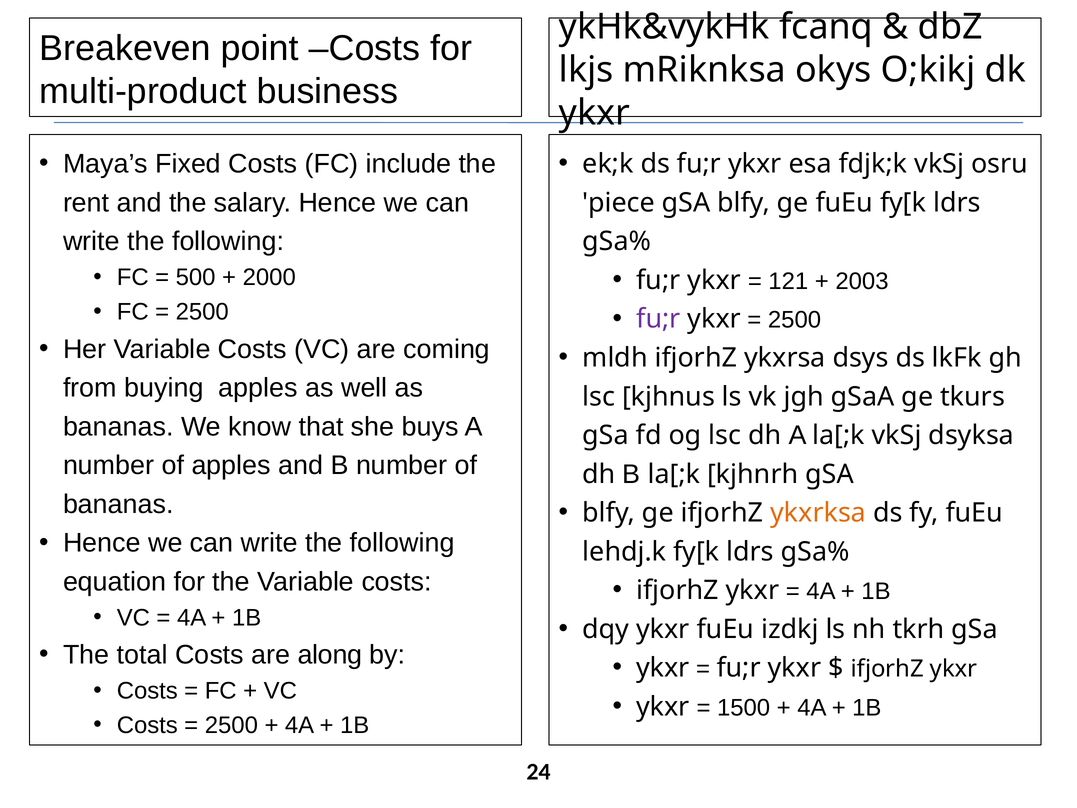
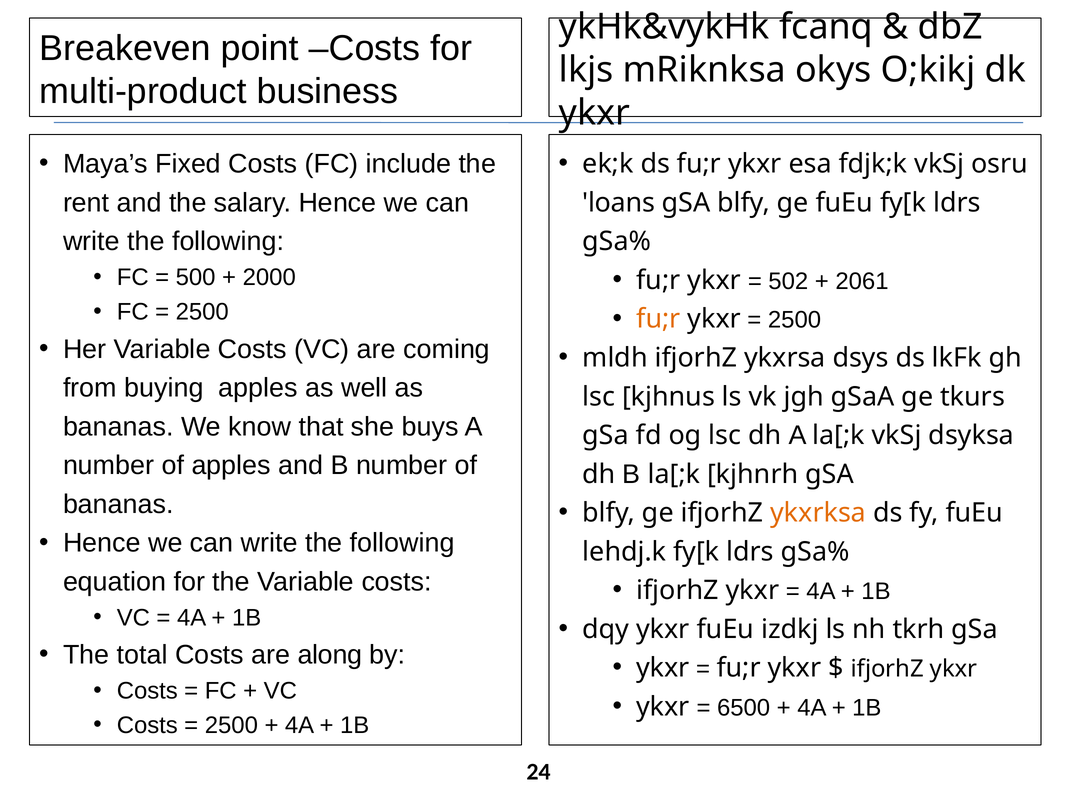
piece: piece -> loans
121: 121 -> 502
2003: 2003 -> 2061
fu;r at (658, 319) colour: purple -> orange
1500: 1500 -> 6500
